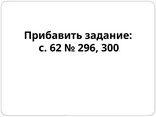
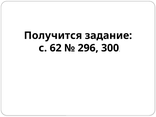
Прибавить: Прибавить -> Получится
